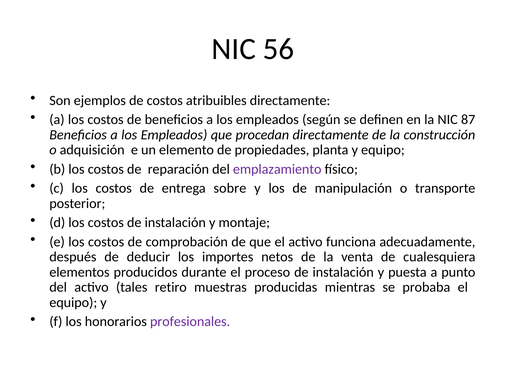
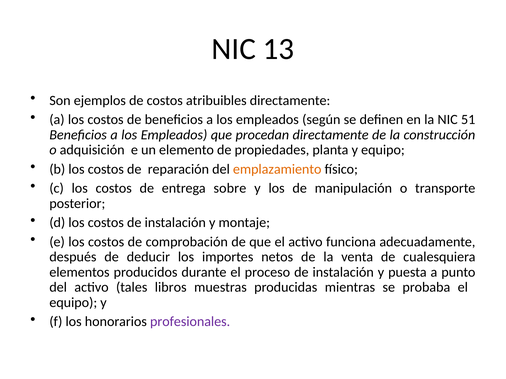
56: 56 -> 13
87: 87 -> 51
emplazamiento colour: purple -> orange
retiro: retiro -> libros
